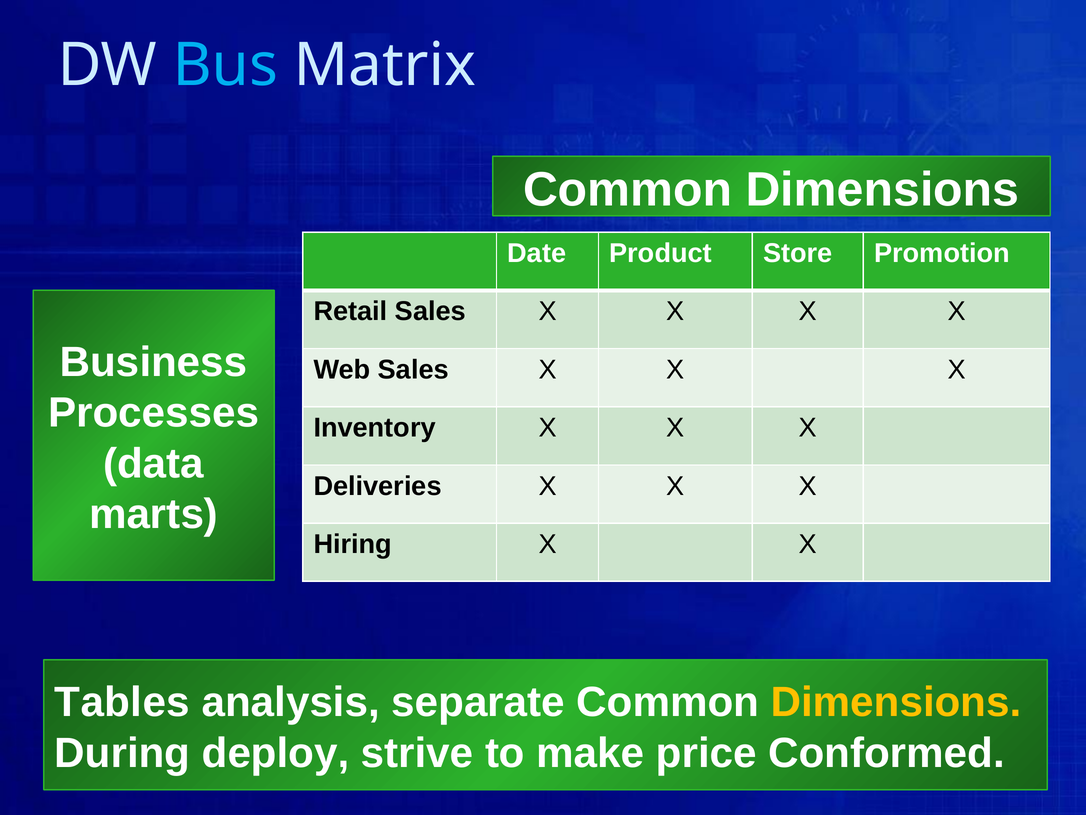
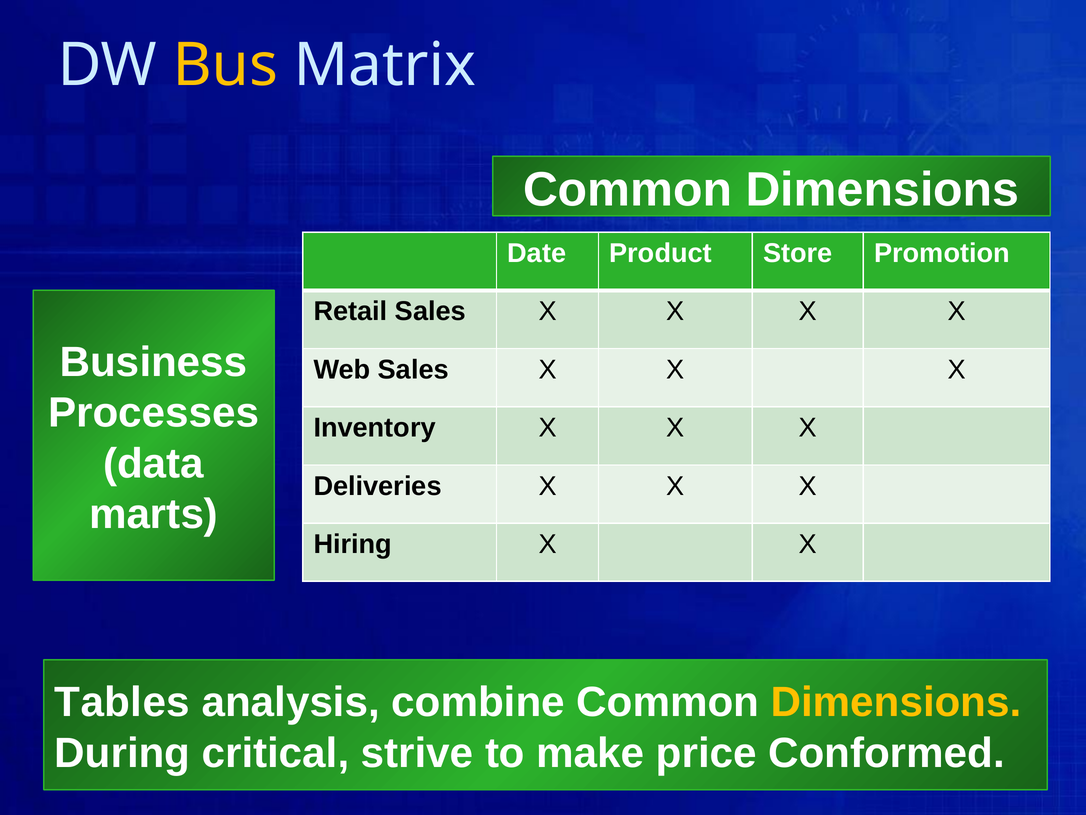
Bus colour: light blue -> yellow
separate: separate -> combine
deploy: deploy -> critical
